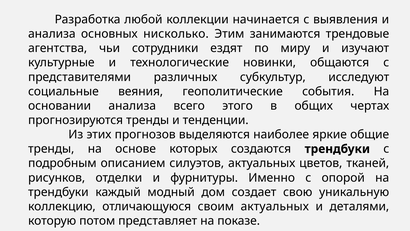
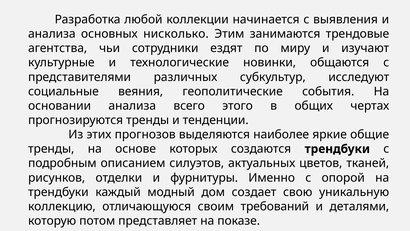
своим актуальных: актуальных -> требований
